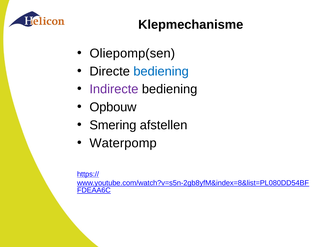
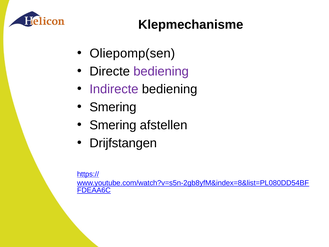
bediening at (161, 71) colour: blue -> purple
Opbouw at (113, 107): Opbouw -> Smering
Waterpomp: Waterpomp -> Drijfstangen
